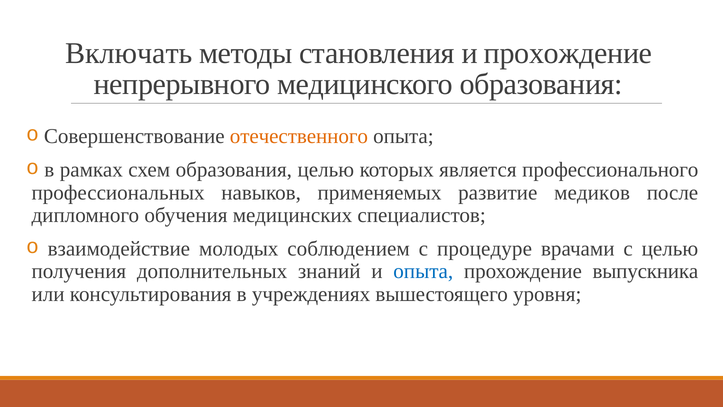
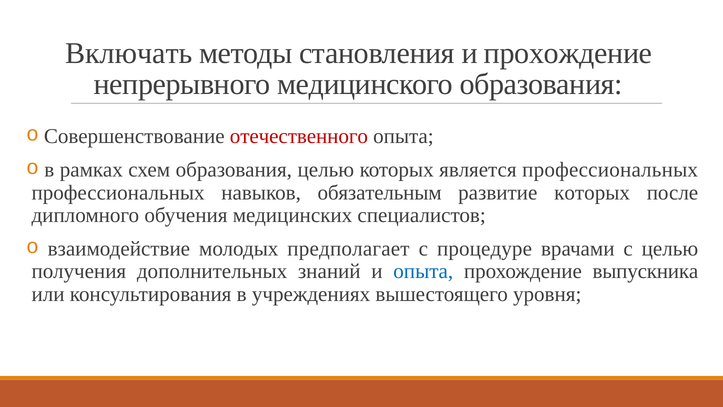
отечественного colour: orange -> red
является профессионального: профессионального -> профессиональных
применяемых: применяемых -> обязательным
развитие медиков: медиков -> которых
соблюдением: соблюдением -> предполагает
